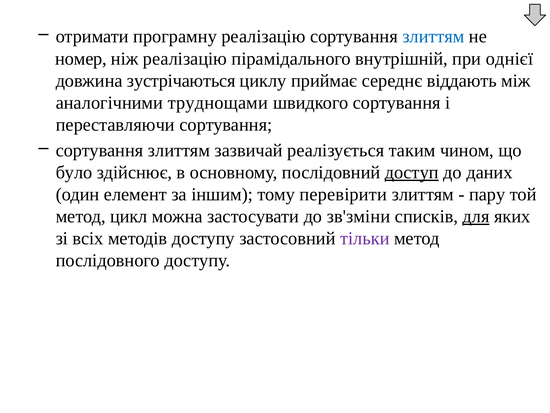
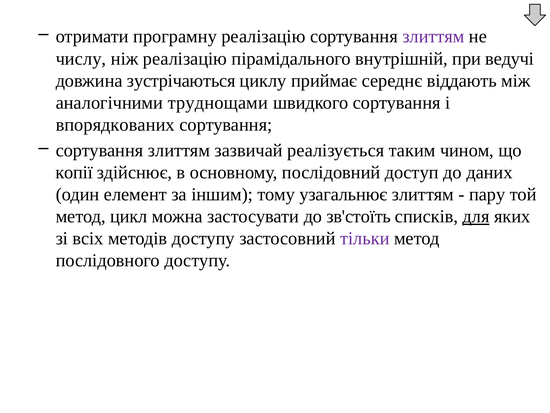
злиттям at (433, 37) colour: blue -> purple
номер: номер -> числу
однієї: однієї -> ведучі
переставляючи: переставляючи -> впорядкованих
було: було -> копії
доступ underline: present -> none
перевірити: перевірити -> узагальнює
зв'зміни: зв'зміни -> зв'стоїть
